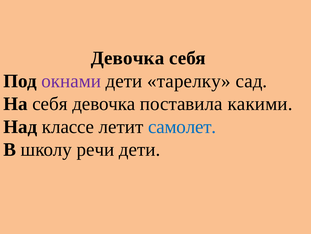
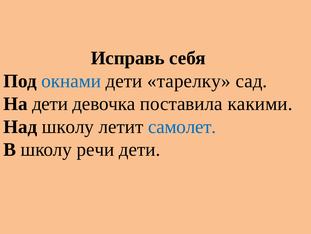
Девочка at (128, 58): Девочка -> Исправь
окнами colour: purple -> blue
На себя: себя -> дети
Над классе: классе -> школу
